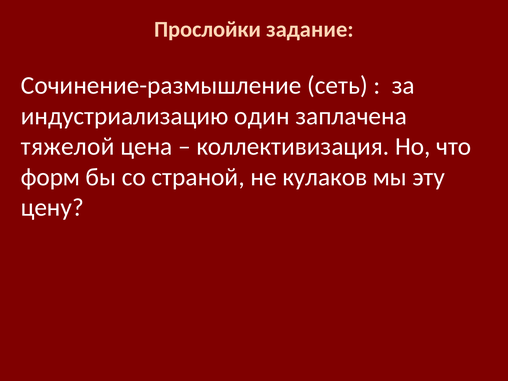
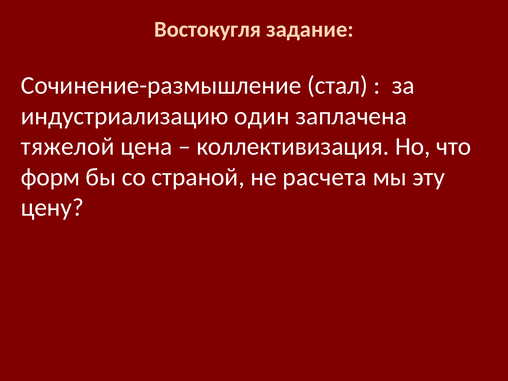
Прослойки: Прослойки -> Востокугля
сеть: сеть -> стал
кулаков: кулаков -> расчета
